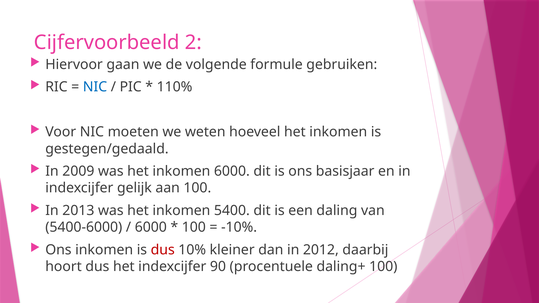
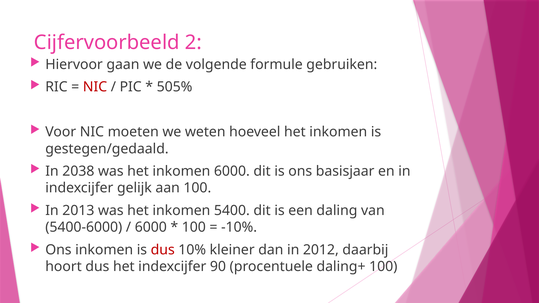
NIC at (95, 87) colour: blue -> red
110%: 110% -> 505%
2009: 2009 -> 2038
